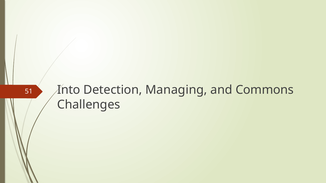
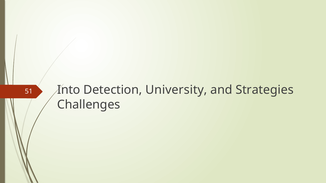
Managing: Managing -> University
Commons: Commons -> Strategies
